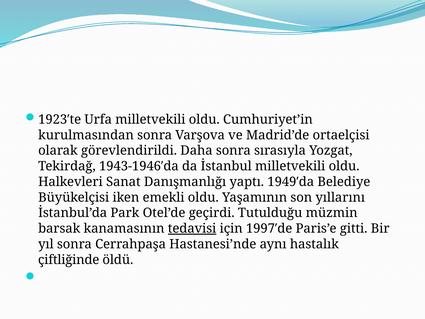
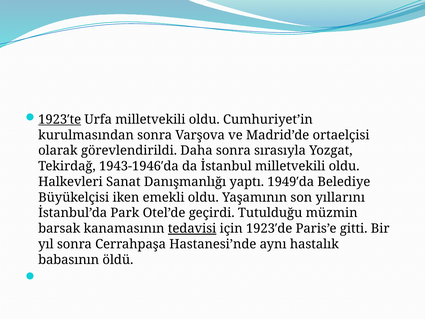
1923′te underline: none -> present
1997′de: 1997′de -> 1923′de
çiftliğinde: çiftliğinde -> babasının
